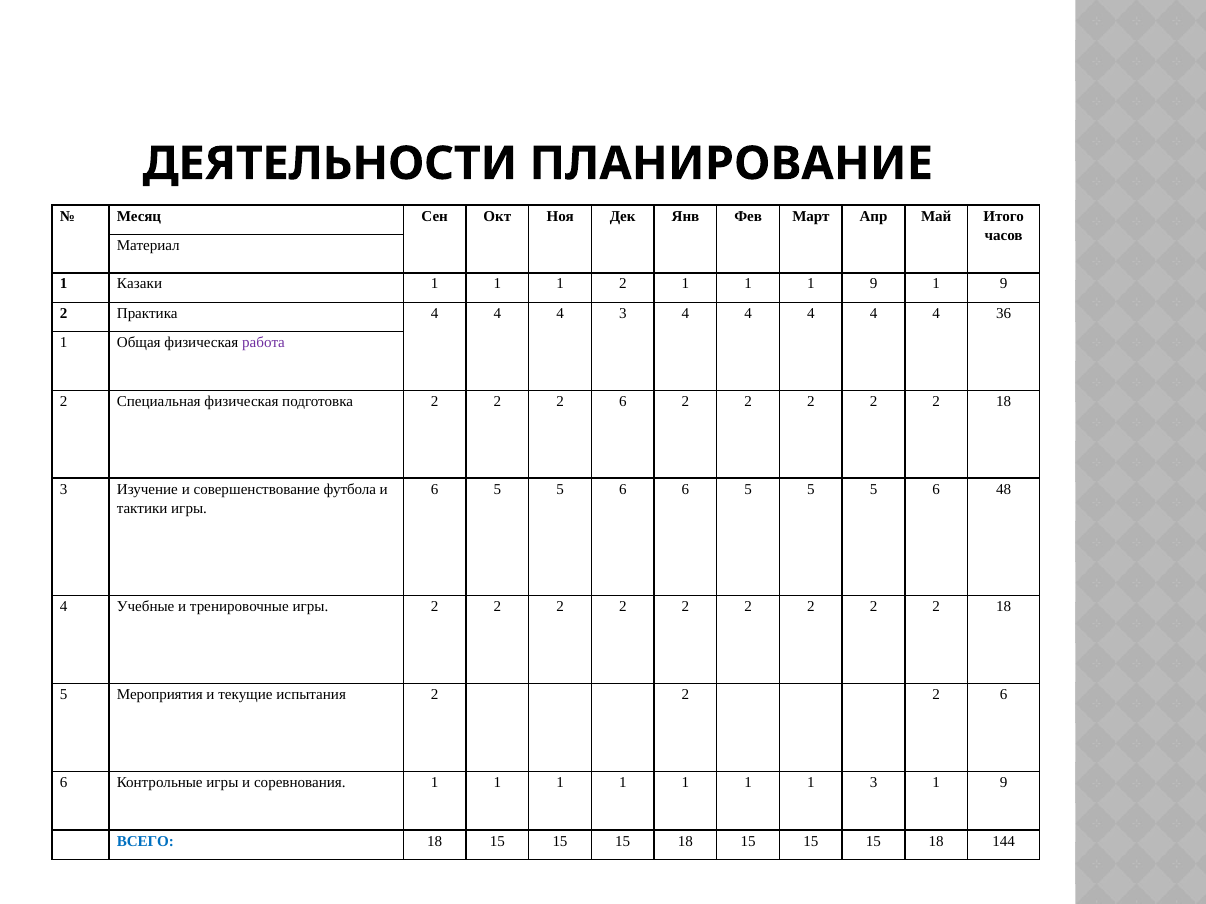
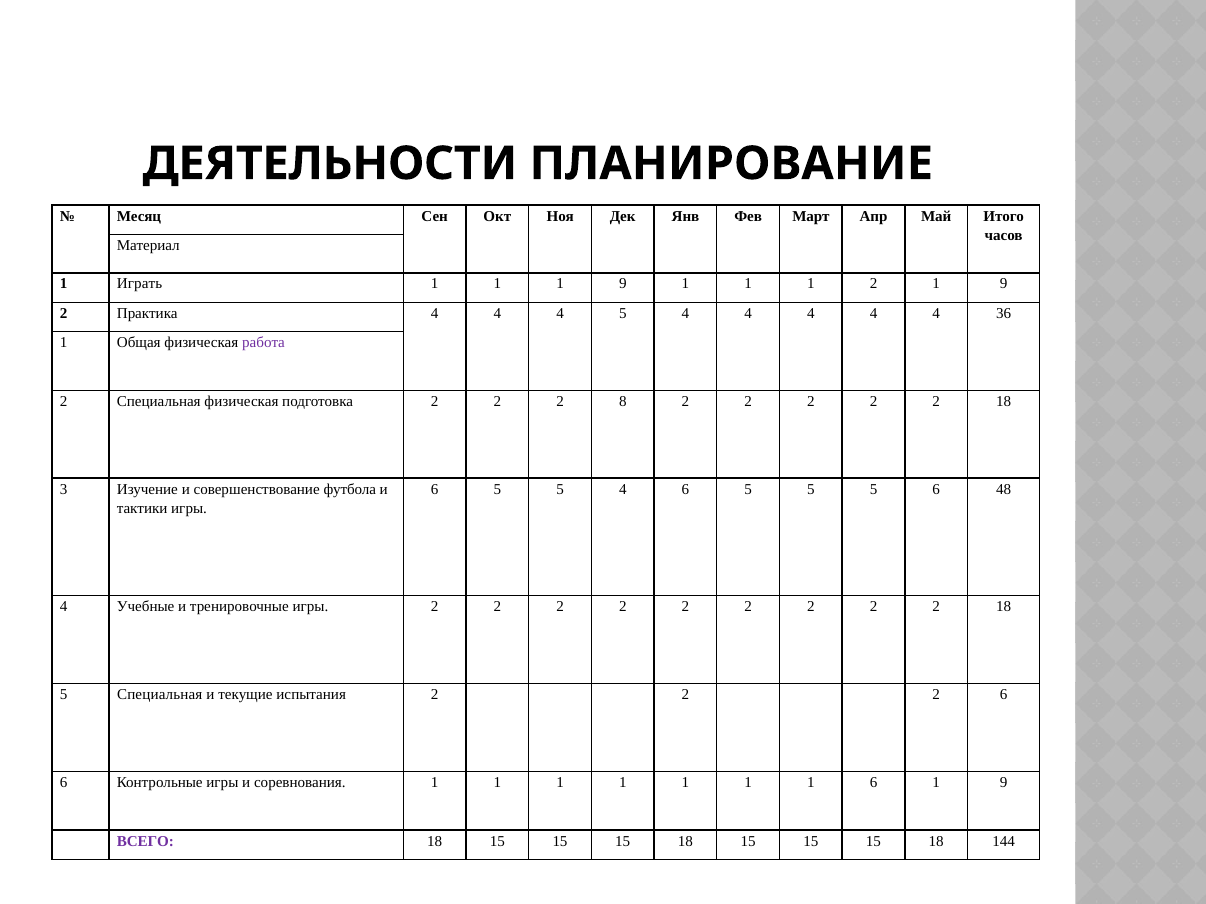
Казаки: Казаки -> Играть
1 1 2: 2 -> 9
1 1 9: 9 -> 2
4 3: 3 -> 5
6 at (623, 401): 6 -> 8
6 5 5 6: 6 -> 4
5 Мероприятия: Мероприятия -> Специальная
1 3: 3 -> 6
ВСЕГО colour: blue -> purple
